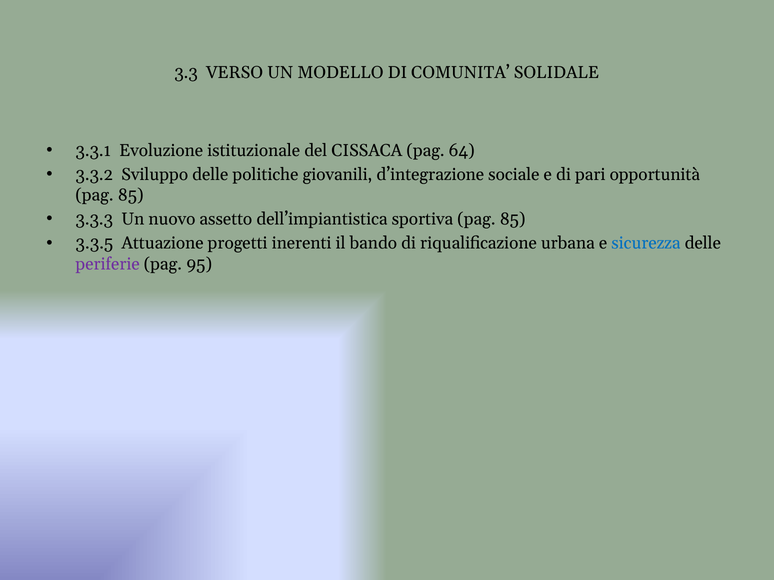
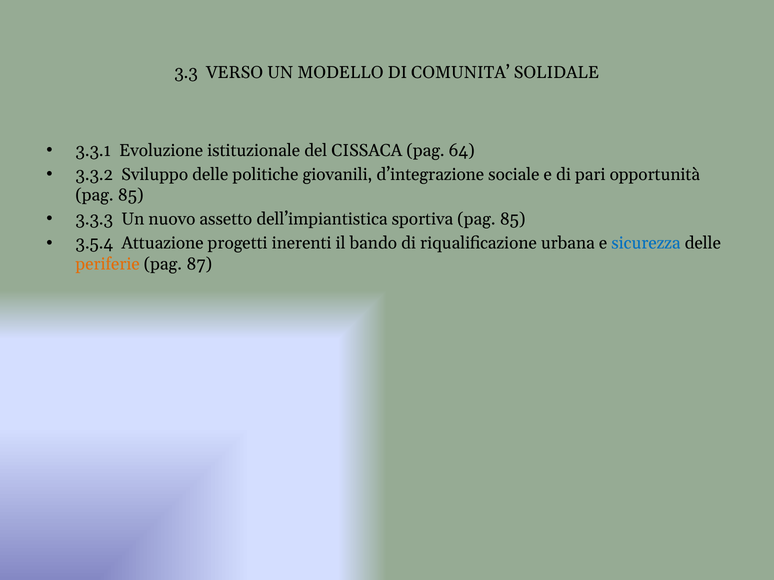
3.3.5: 3.3.5 -> 3.5.4
periferie colour: purple -> orange
95: 95 -> 87
